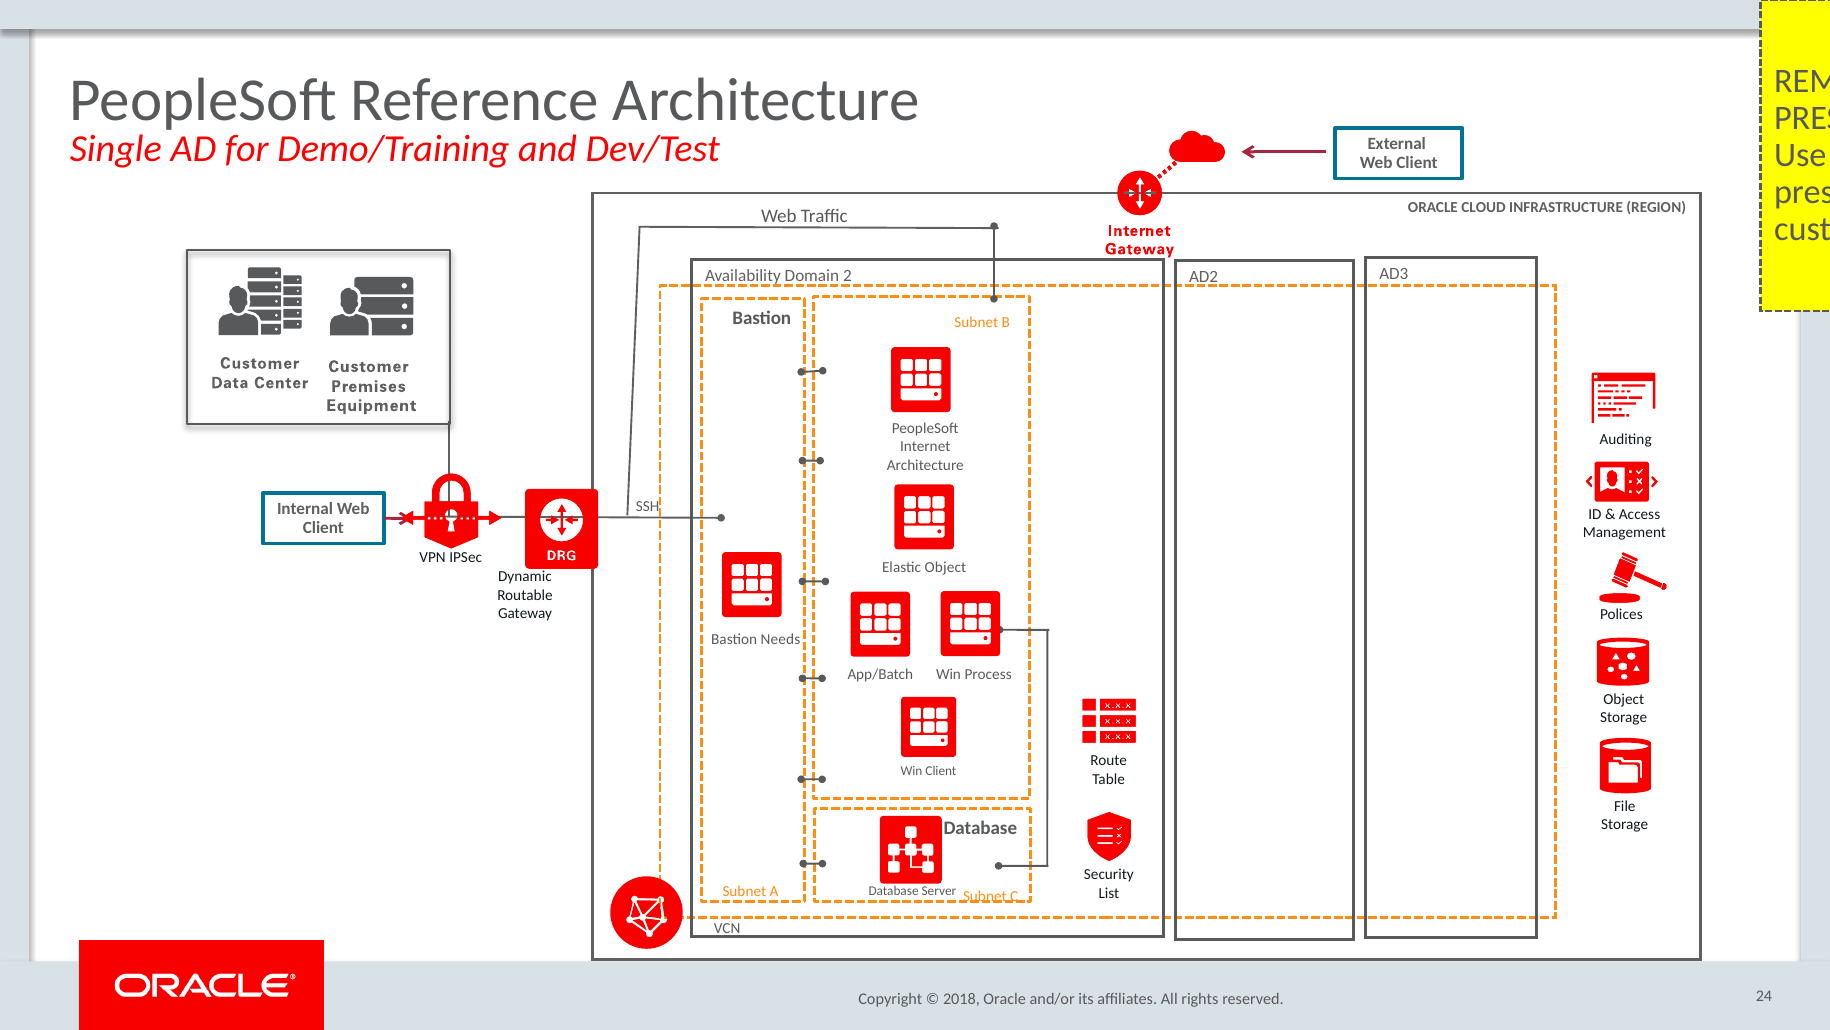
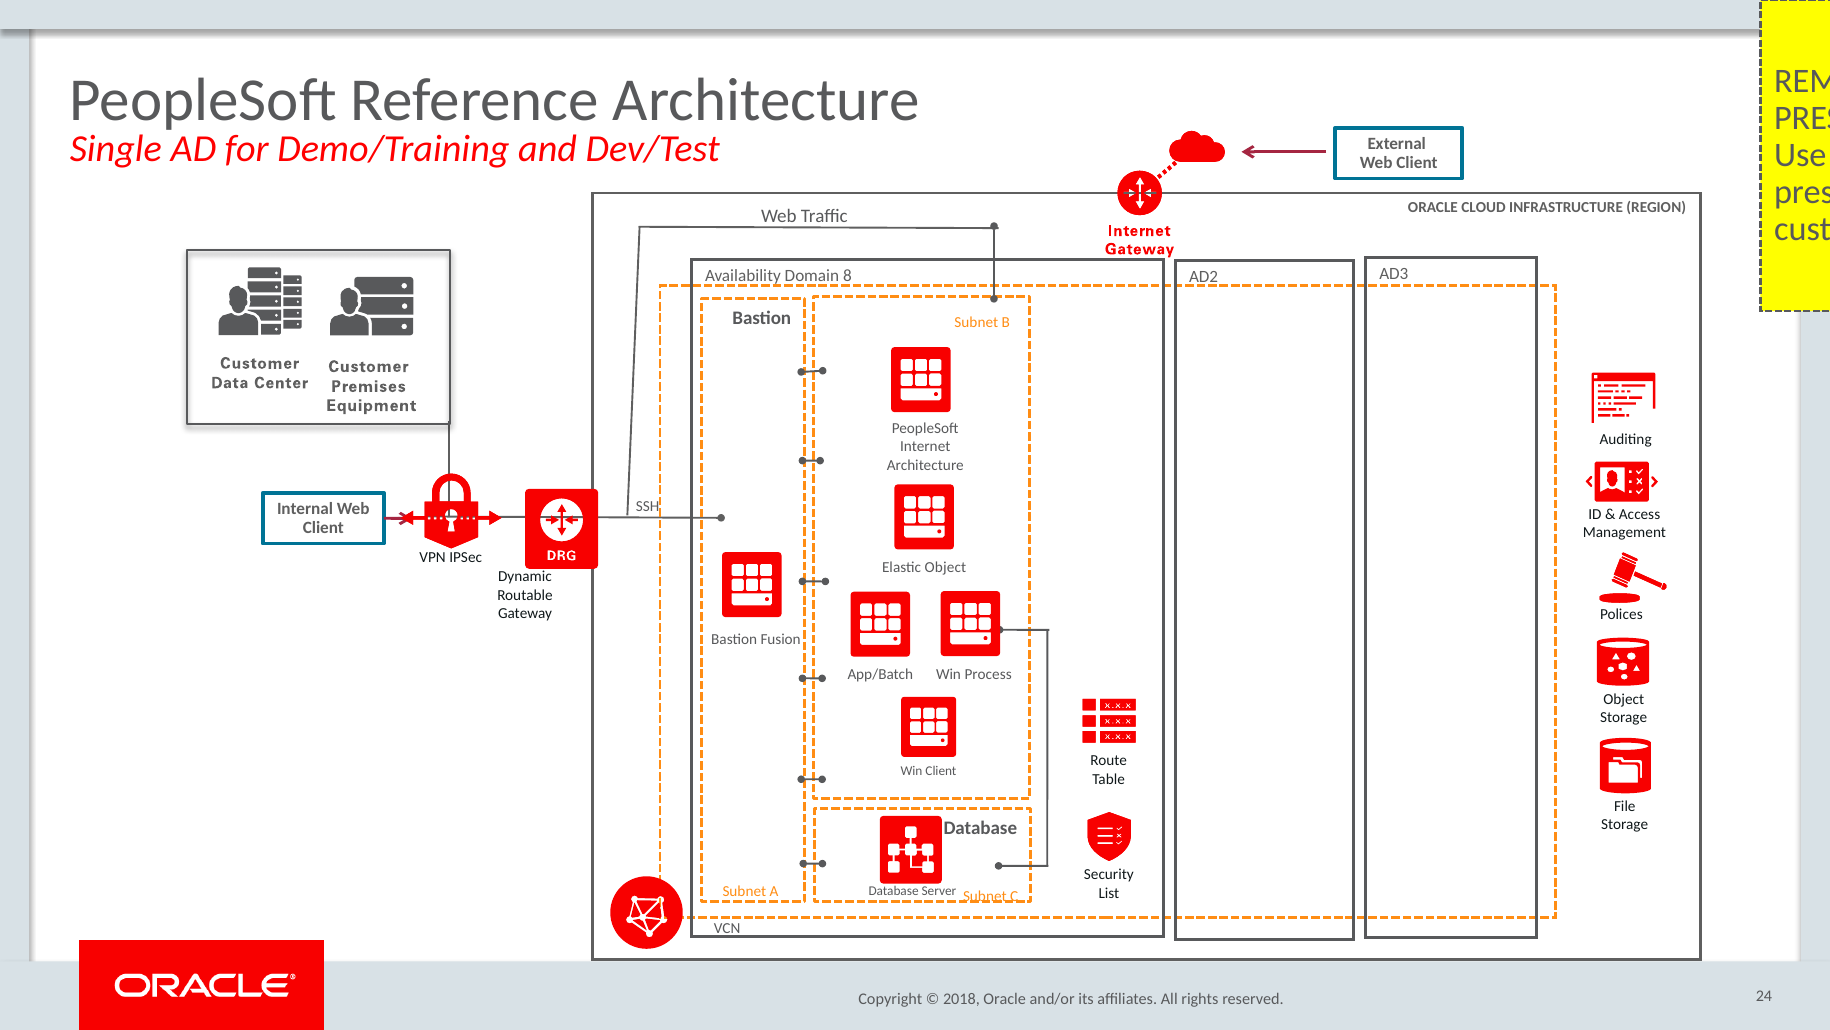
2: 2 -> 8
Needs: Needs -> Fusion
